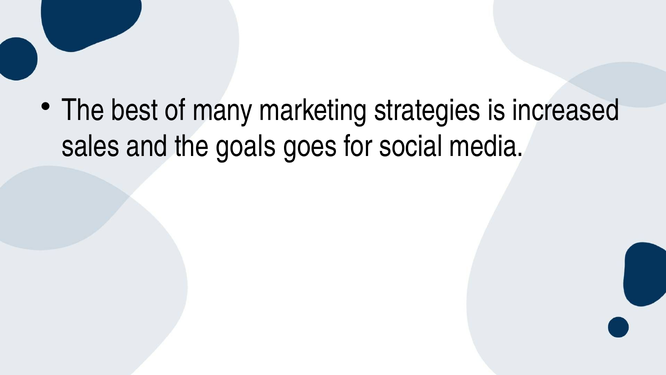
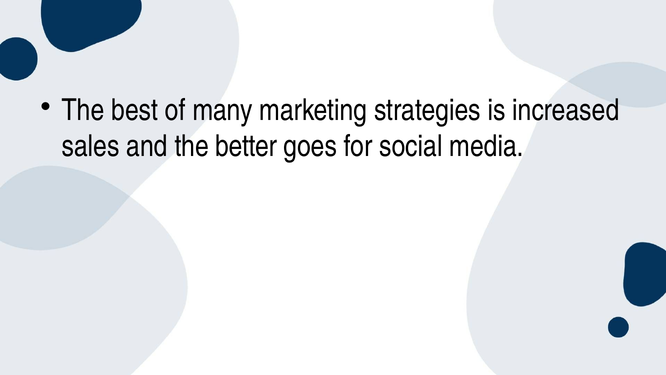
goals: goals -> better
